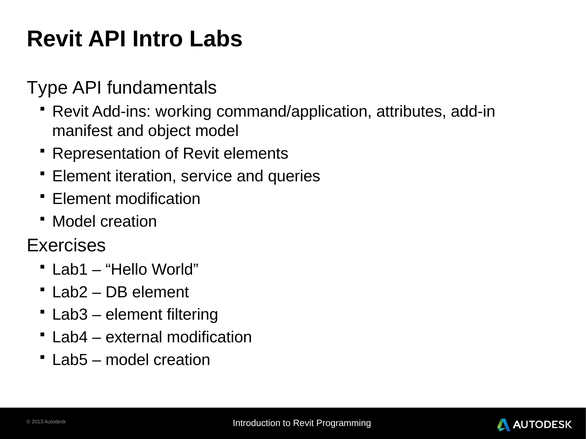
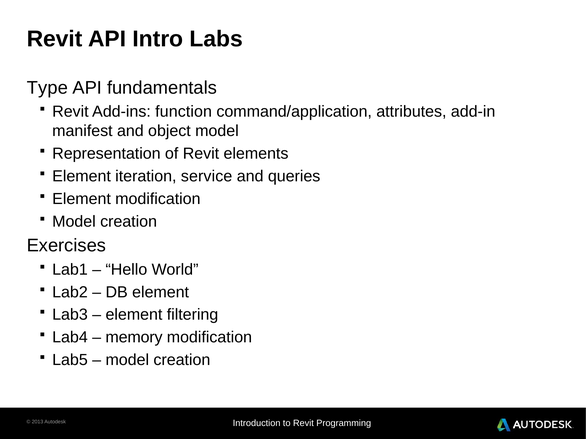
working: working -> function
external: external -> memory
